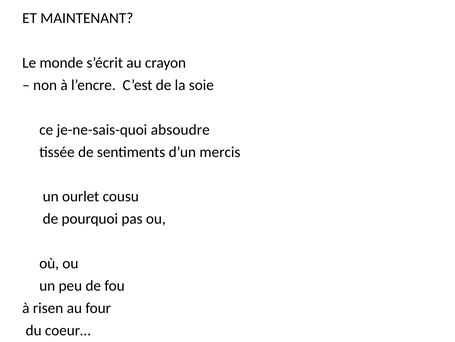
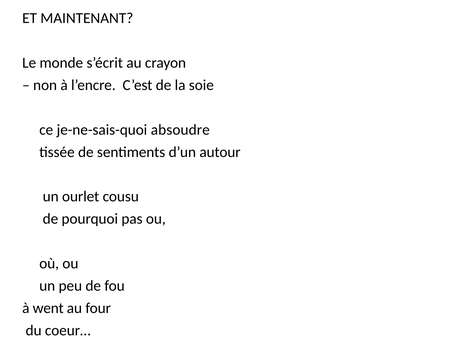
mercis: mercis -> autour
risen: risen -> went
